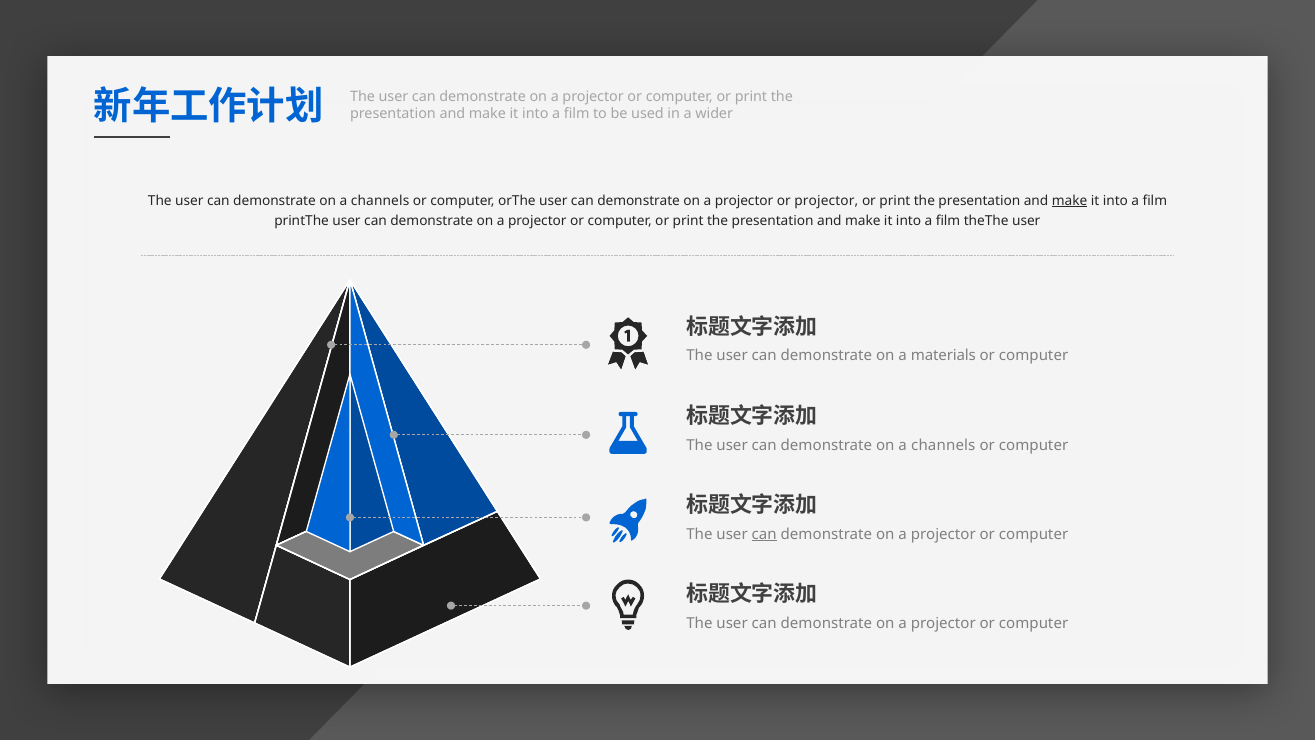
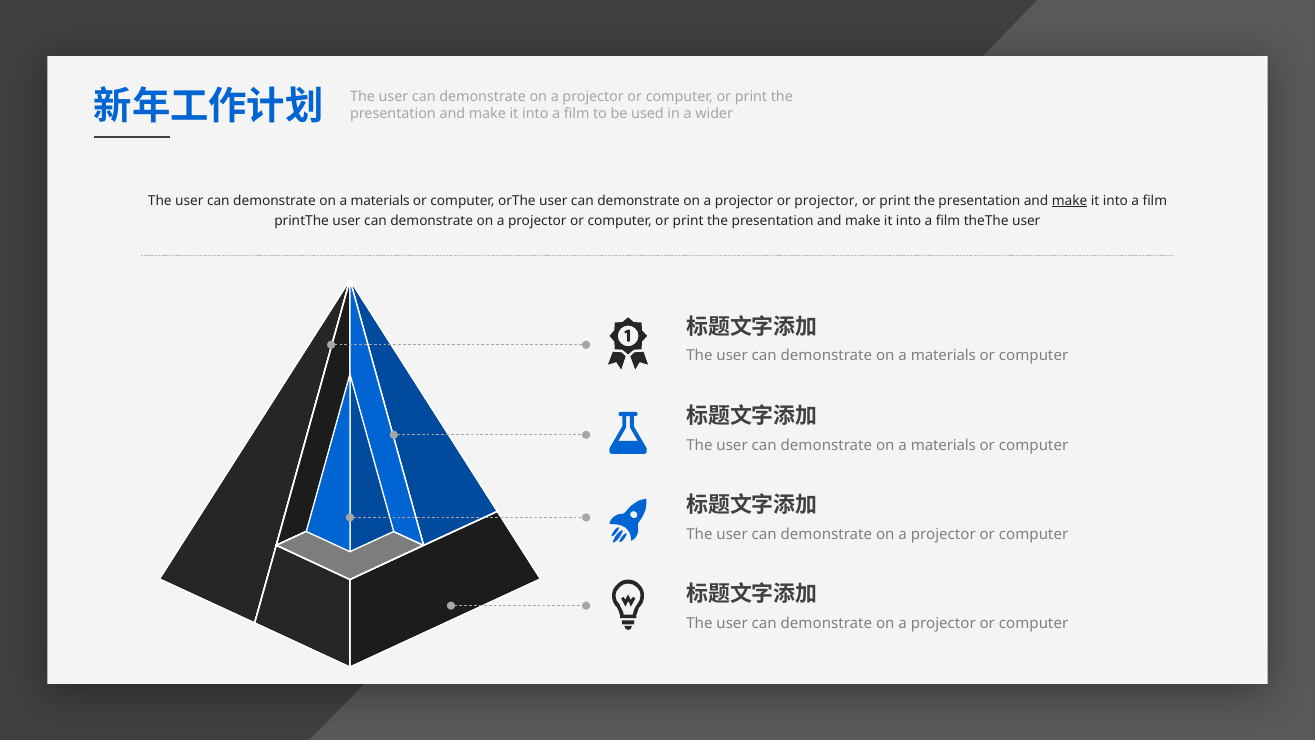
channels at (380, 201): channels -> materials
channels at (943, 445): channels -> materials
can at (764, 534) underline: present -> none
